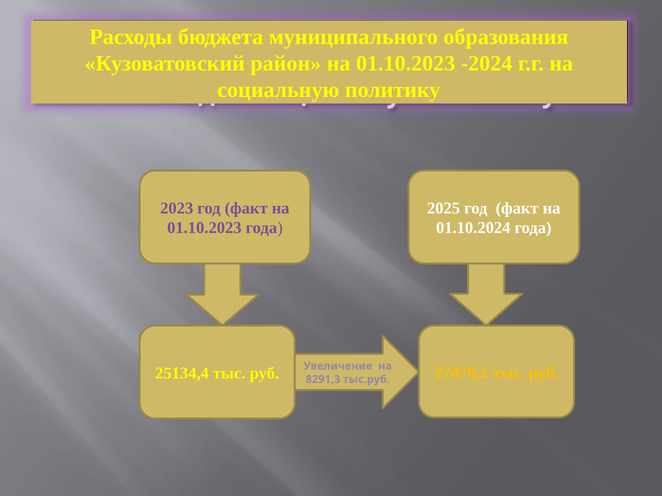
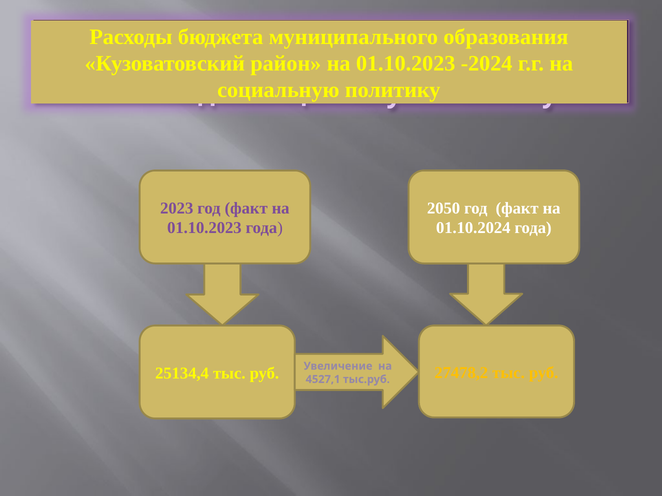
2025: 2025 -> 2050
8291,3: 8291,3 -> 4527,1
